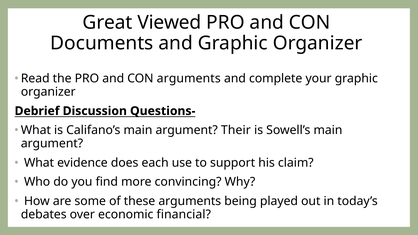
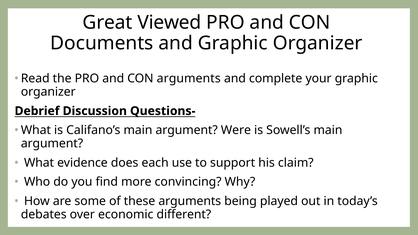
Their: Their -> Were
financial: financial -> different
